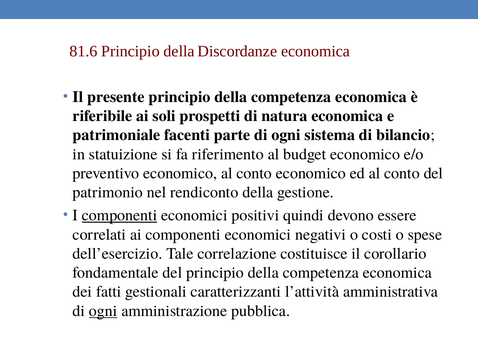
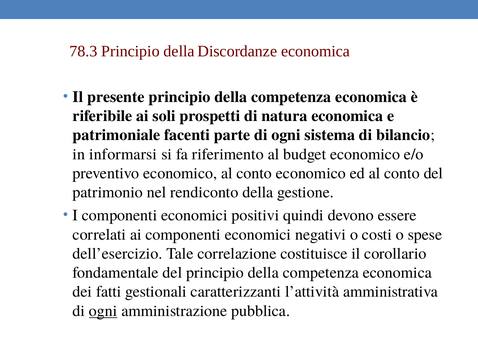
81.6: 81.6 -> 78.3
statuizione: statuizione -> informarsi
componenti at (120, 216) underline: present -> none
